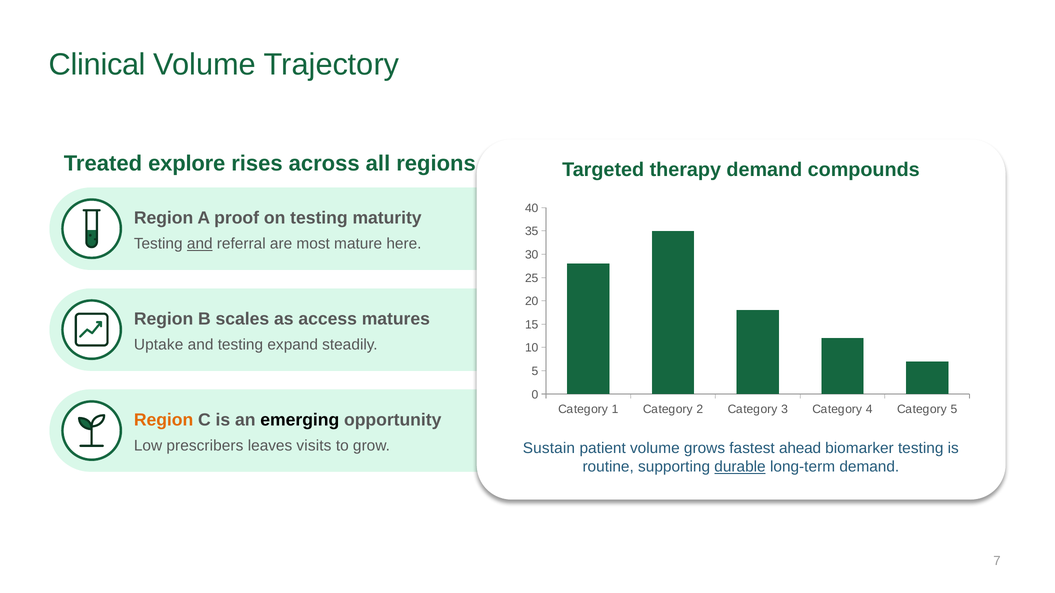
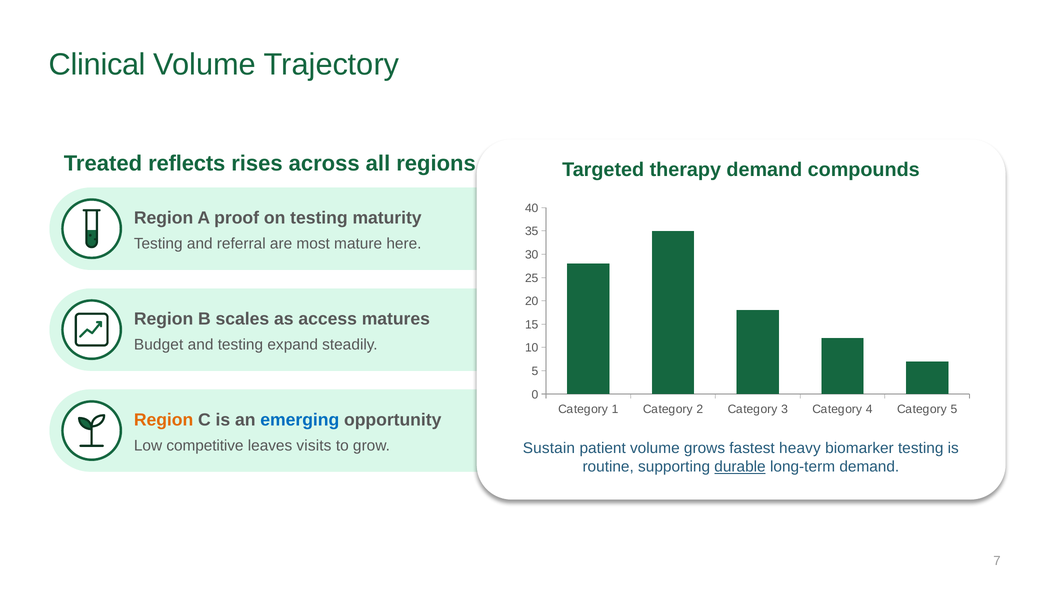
explore: explore -> reflects
and at (200, 244) underline: present -> none
Uptake: Uptake -> Budget
emerging colour: black -> blue
prescribers: prescribers -> competitive
ahead: ahead -> heavy
